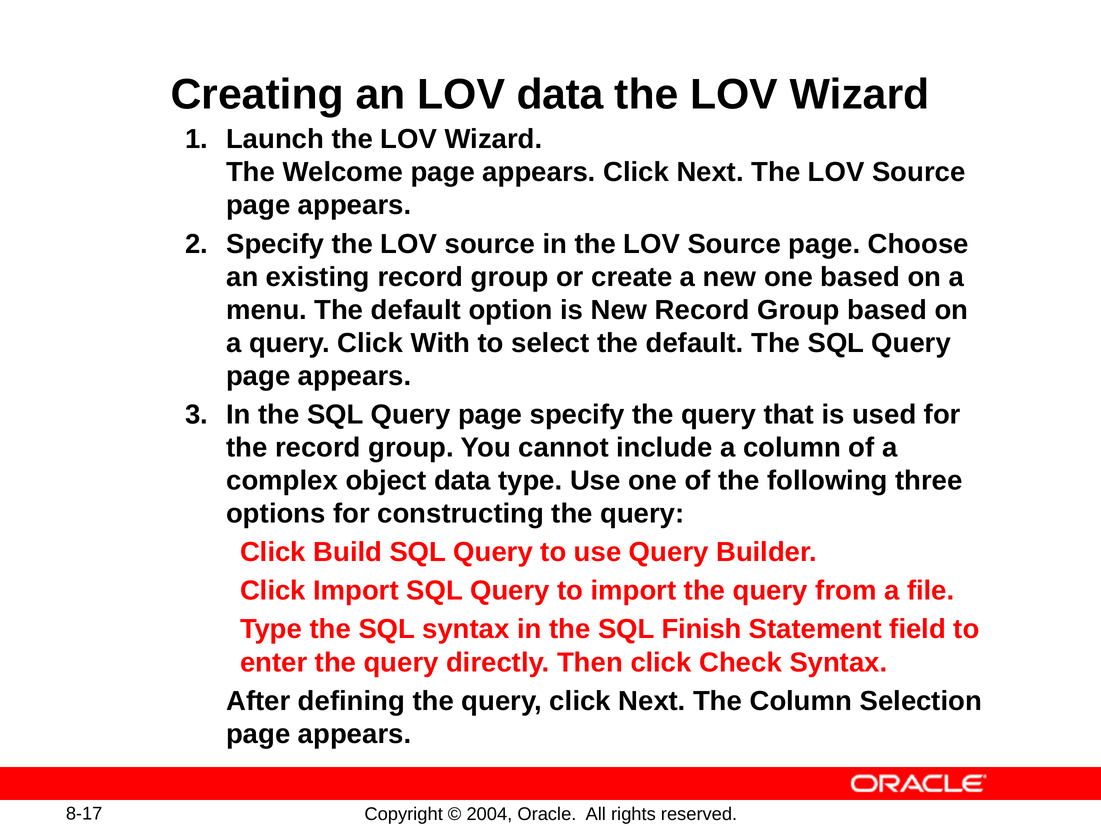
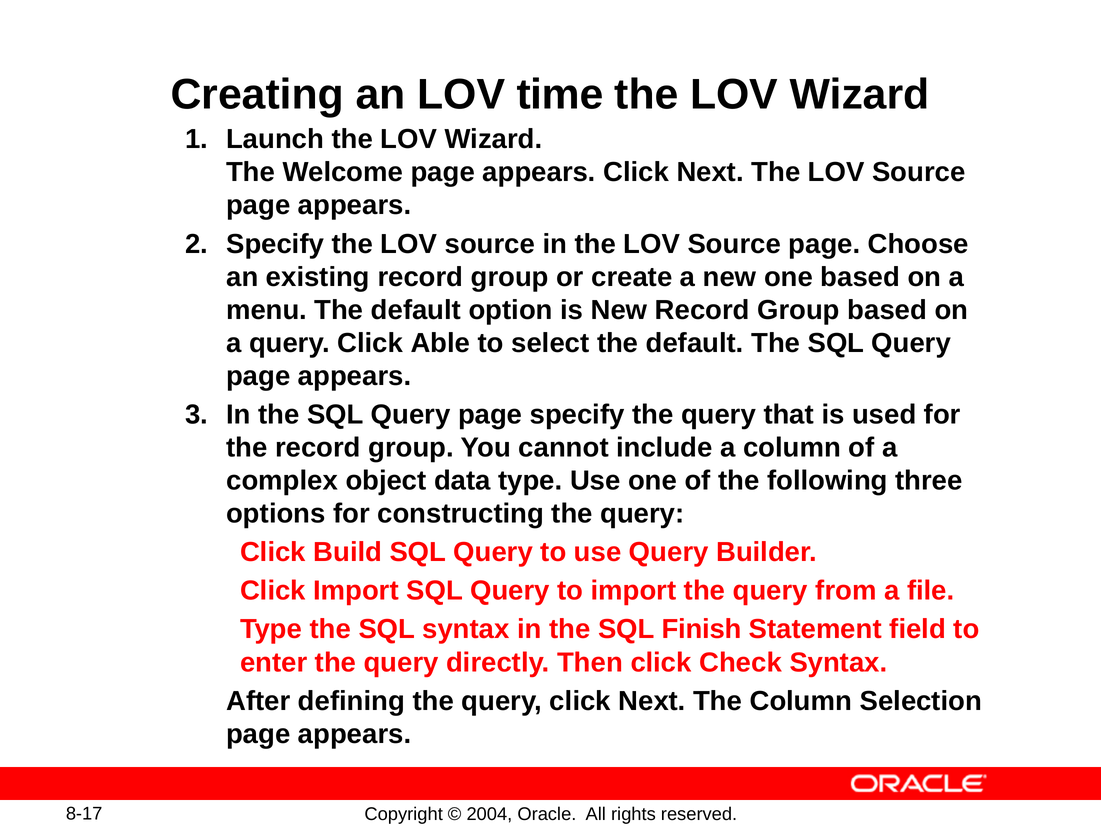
LOV data: data -> time
With: With -> Able
